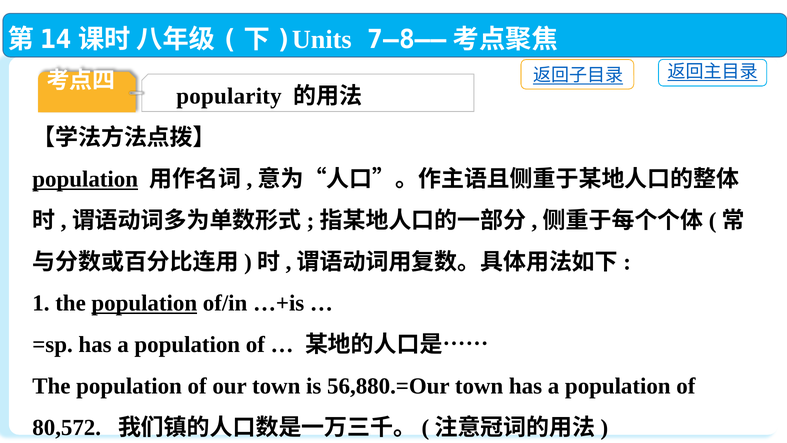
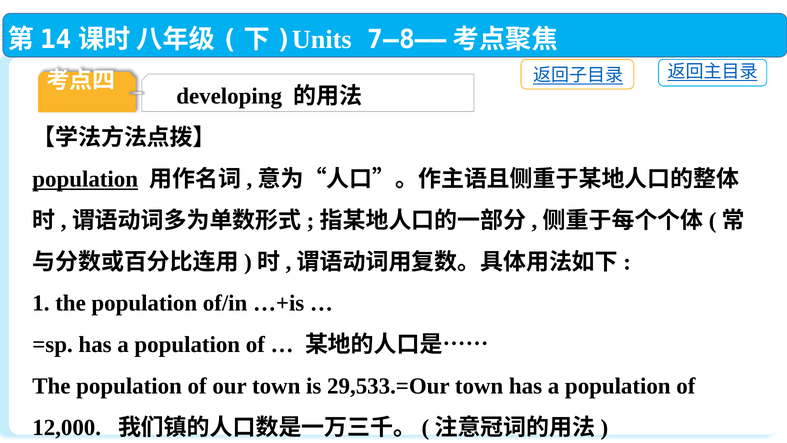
popularity: popularity -> developing
population at (144, 303) underline: present -> none
56,880.=Our: 56,880.=Our -> 29,533.=Our
80,572: 80,572 -> 12,000
